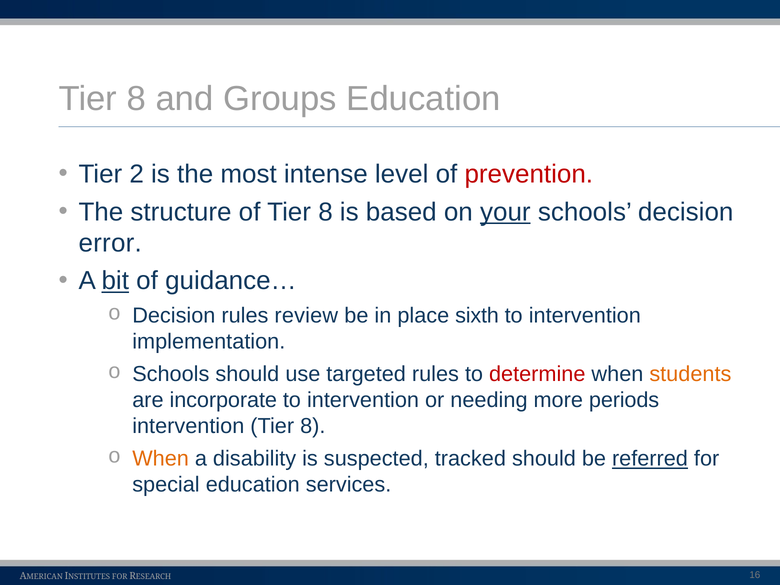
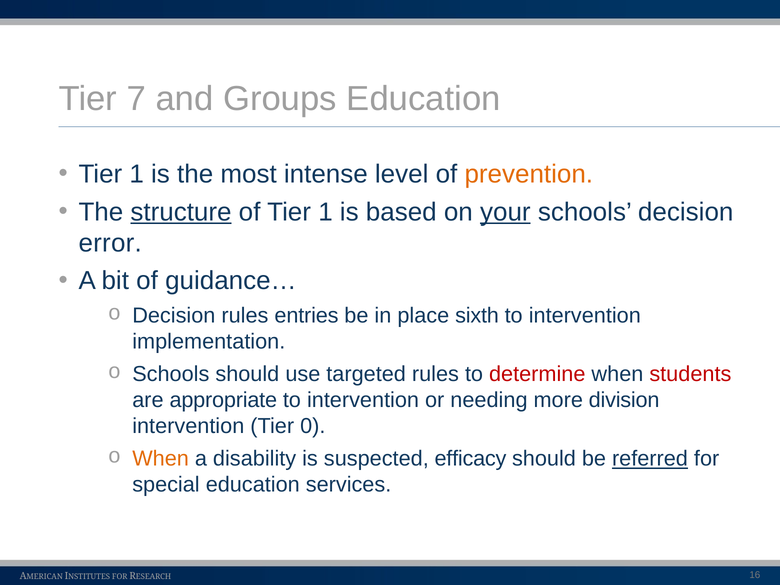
8 at (136, 99): 8 -> 7
2 at (137, 174): 2 -> 1
prevention colour: red -> orange
structure underline: none -> present
of Tier 8: 8 -> 1
bit underline: present -> none
review: review -> entries
students colour: orange -> red
incorporate: incorporate -> appropriate
periods: periods -> division
intervention Tier 8: 8 -> 0
tracked: tracked -> efficacy
